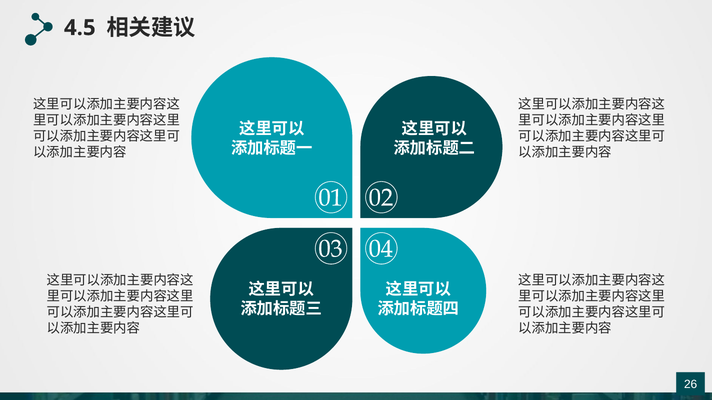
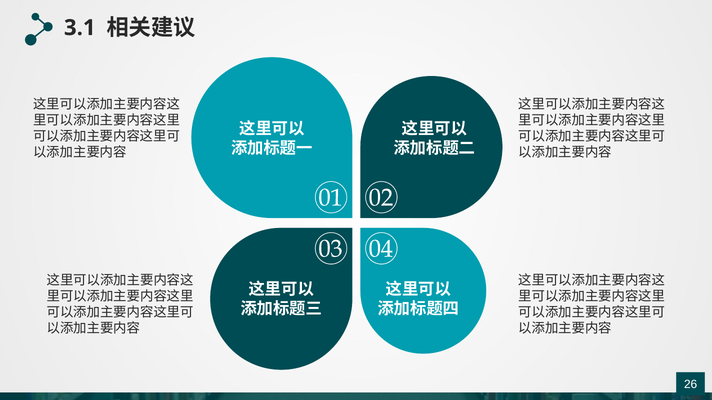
4.5: 4.5 -> 3.1
